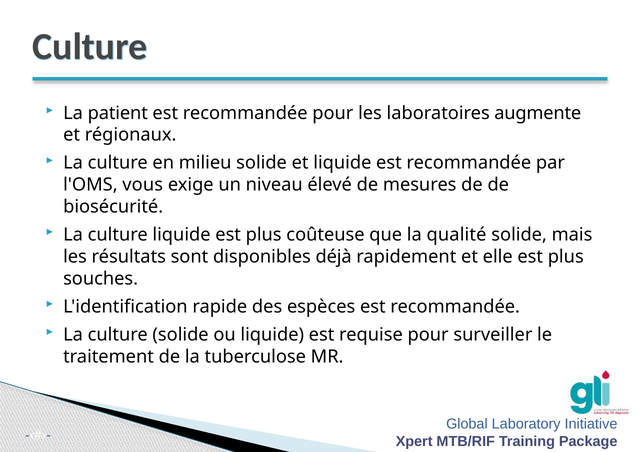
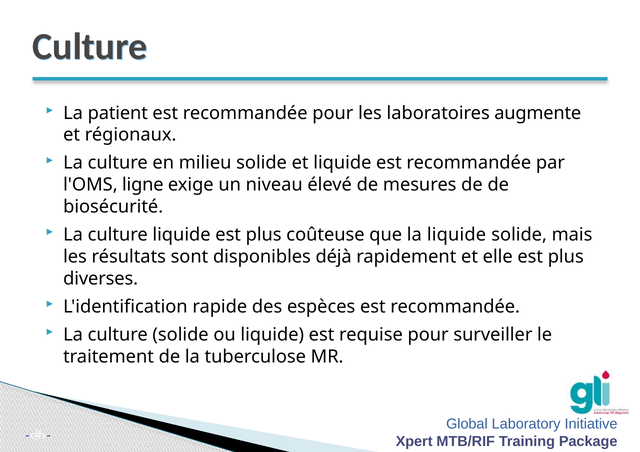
vous: vous -> ligne
la qualité: qualité -> liquide
souches: souches -> diverses
